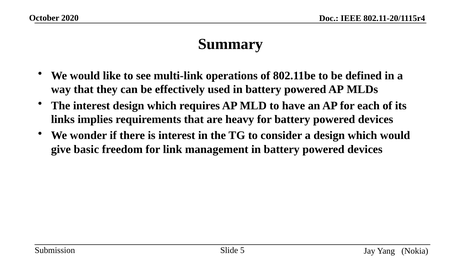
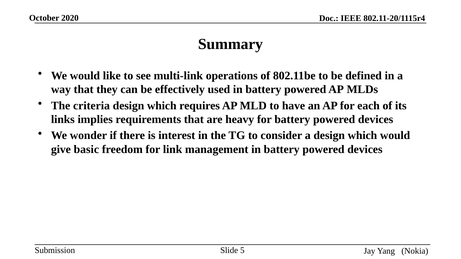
The interest: interest -> criteria
